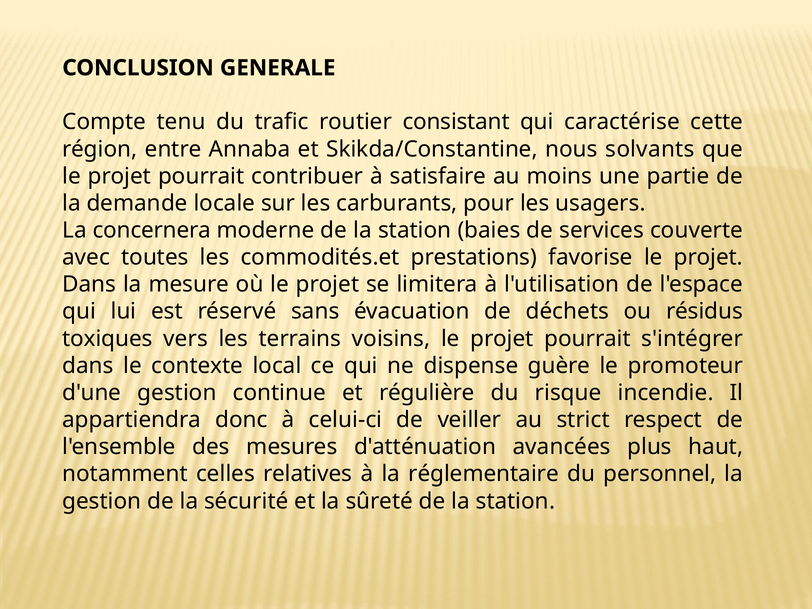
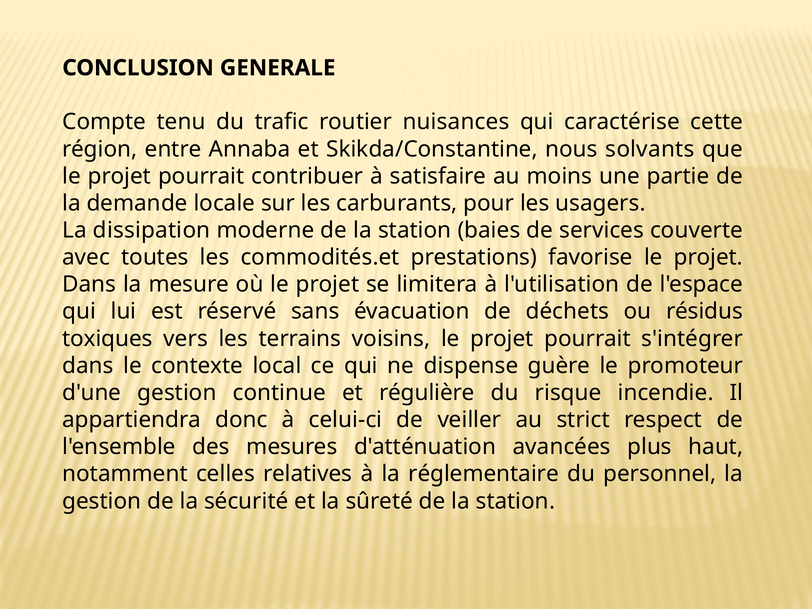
consistant: consistant -> nuisances
concernera: concernera -> dissipation
